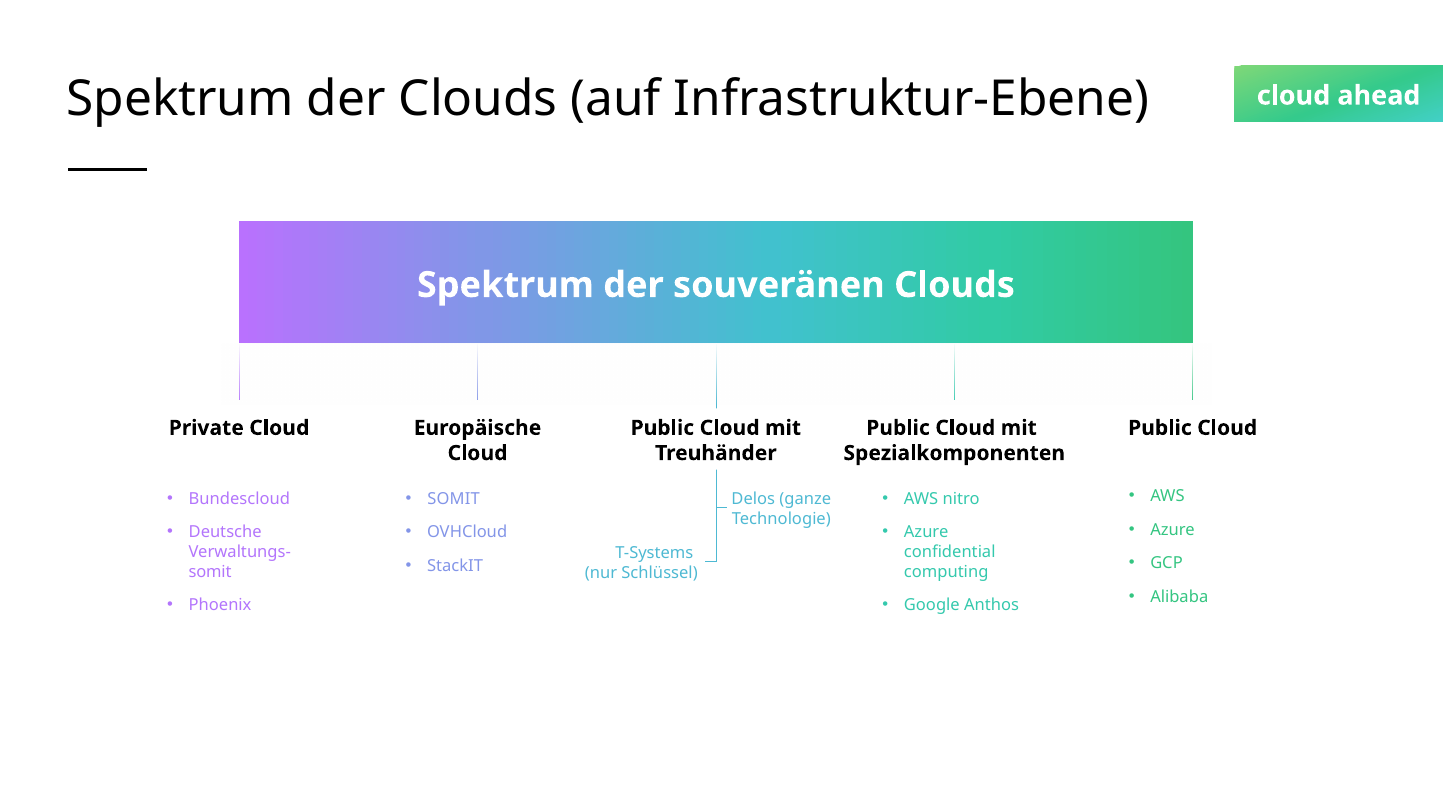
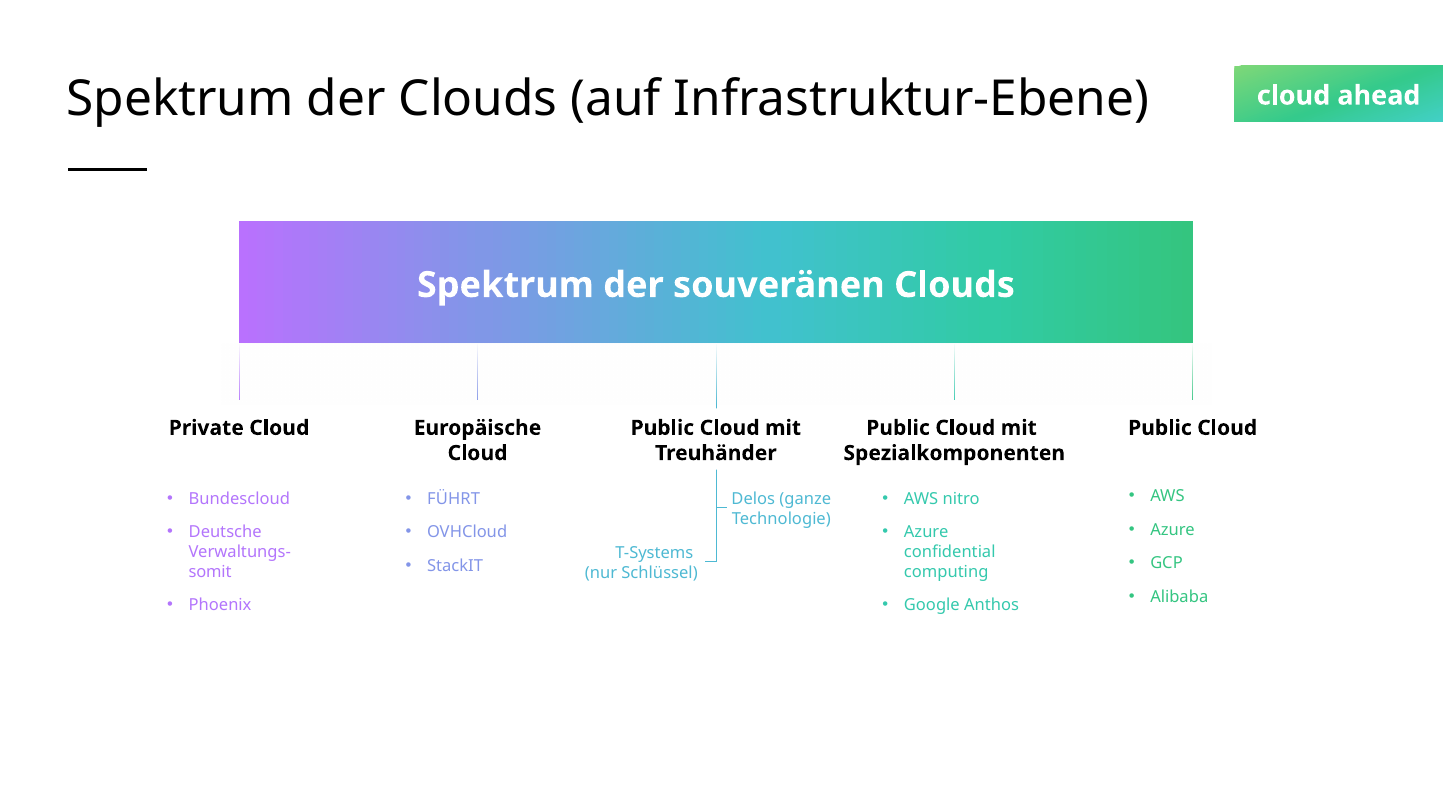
SOMIT at (454, 499): SOMIT -> FÜHRT
